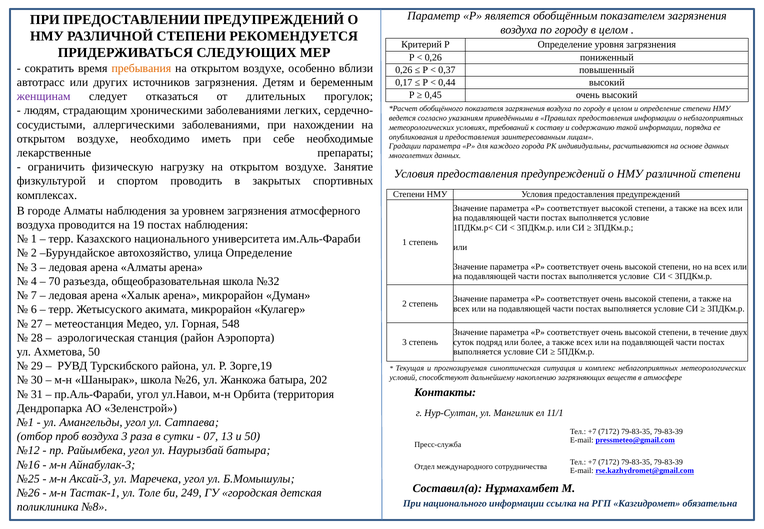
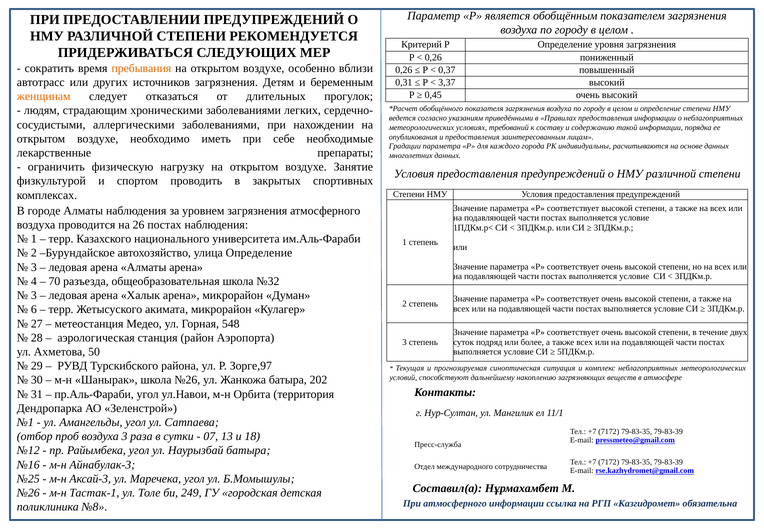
0,17: 0,17 -> 0,31
0,44: 0,44 -> 3,37
женщинам colour: purple -> orange
19: 19 -> 26
7 at (34, 295): 7 -> 3
Зорге,19: Зорге,19 -> Зорге,97
и 50: 50 -> 18
При национального: национального -> атмосферного
